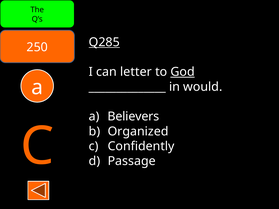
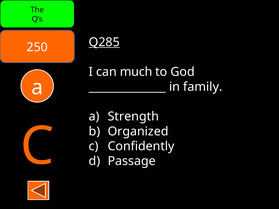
letter: letter -> much
God underline: present -> none
would: would -> family
Believers: Believers -> Strength
